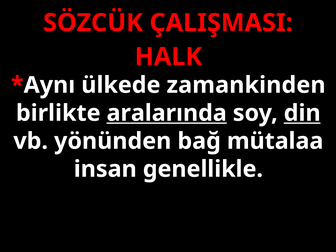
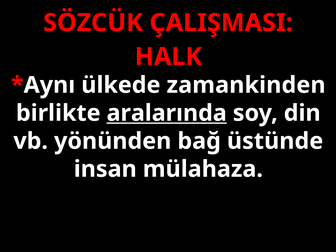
din underline: present -> none
mütalaa: mütalaa -> üstünde
genellikle: genellikle -> mülahaza
